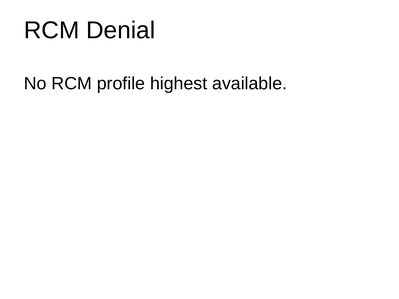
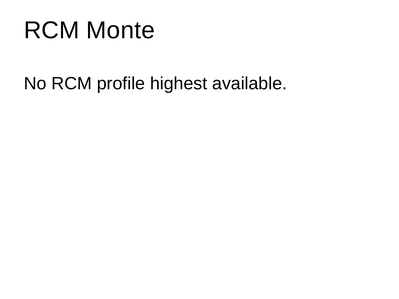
Denial: Denial -> Monte
